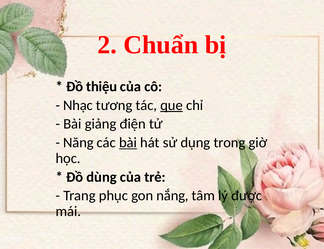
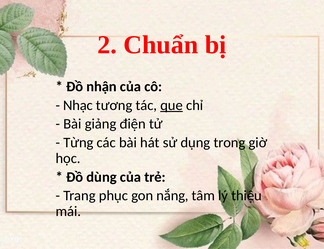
thiệu: thiệu -> nhận
Năng: Năng -> Từng
bài at (128, 143) underline: present -> none
được: được -> thiệu
